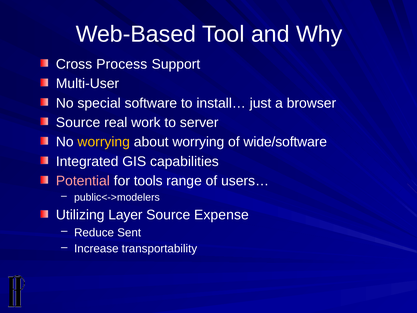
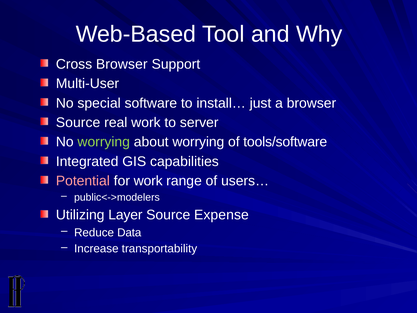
Cross Process: Process -> Browser
worrying at (104, 142) colour: yellow -> light green
wide/software: wide/software -> tools/software
for tools: tools -> work
Sent: Sent -> Data
